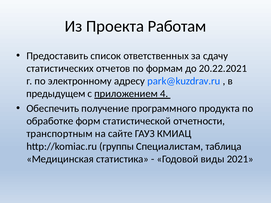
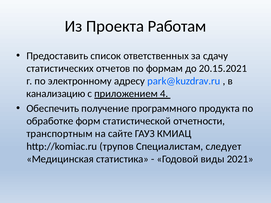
20.22.2021: 20.22.2021 -> 20.15.2021
предыдущем: предыдущем -> канализацию
группы: группы -> трупов
таблица: таблица -> следует
